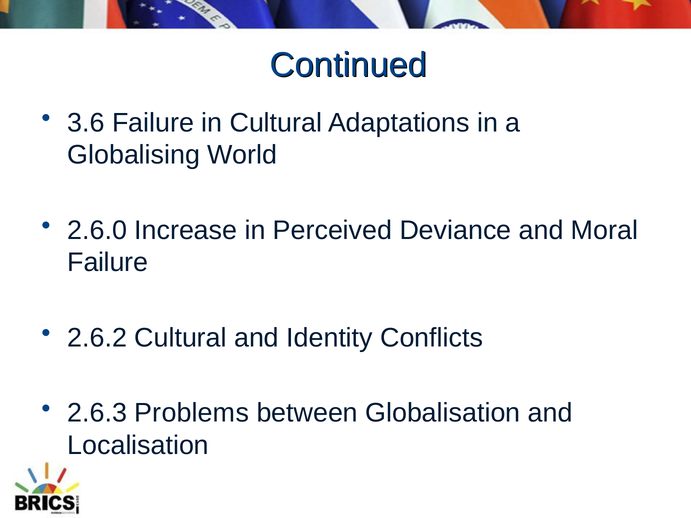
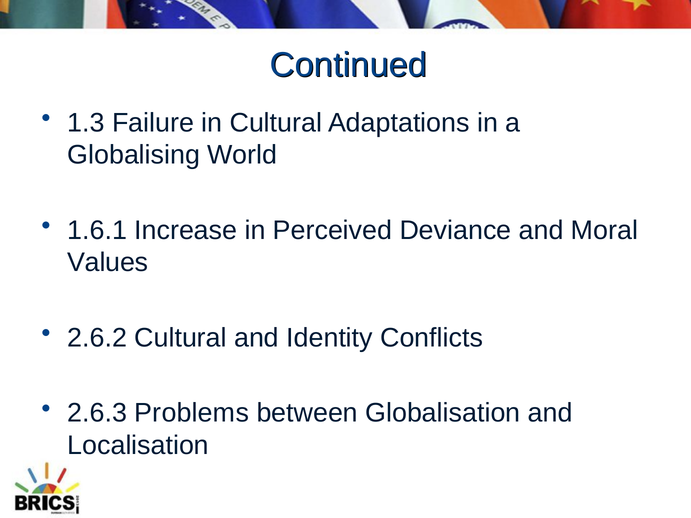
3.6: 3.6 -> 1.3
2.6.0: 2.6.0 -> 1.6.1
Failure at (108, 263): Failure -> Values
